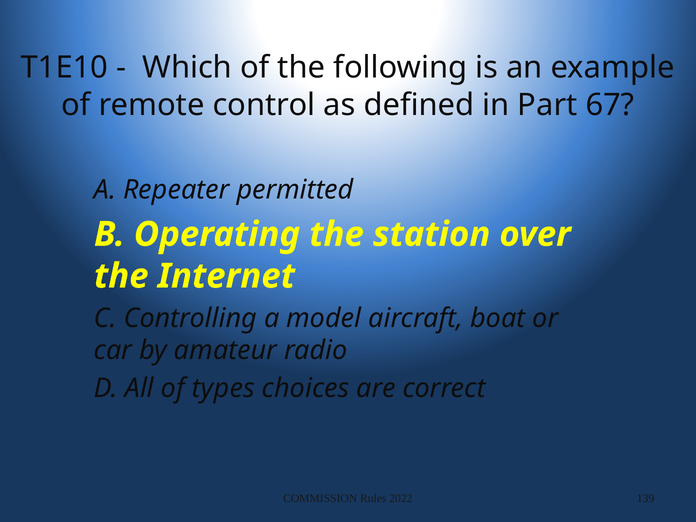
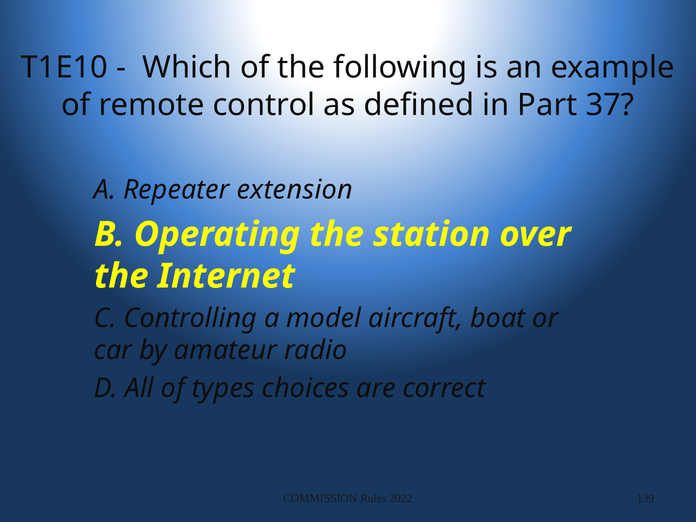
67: 67 -> 37
permitted: permitted -> extension
